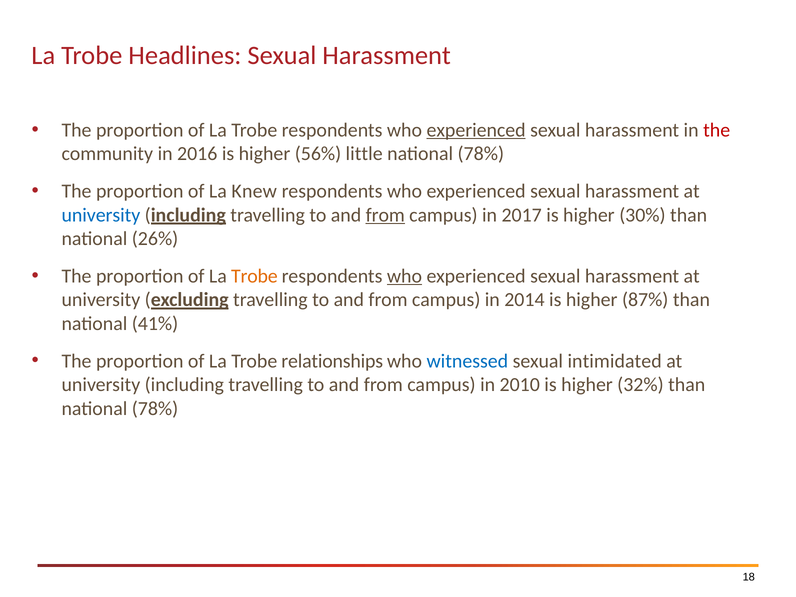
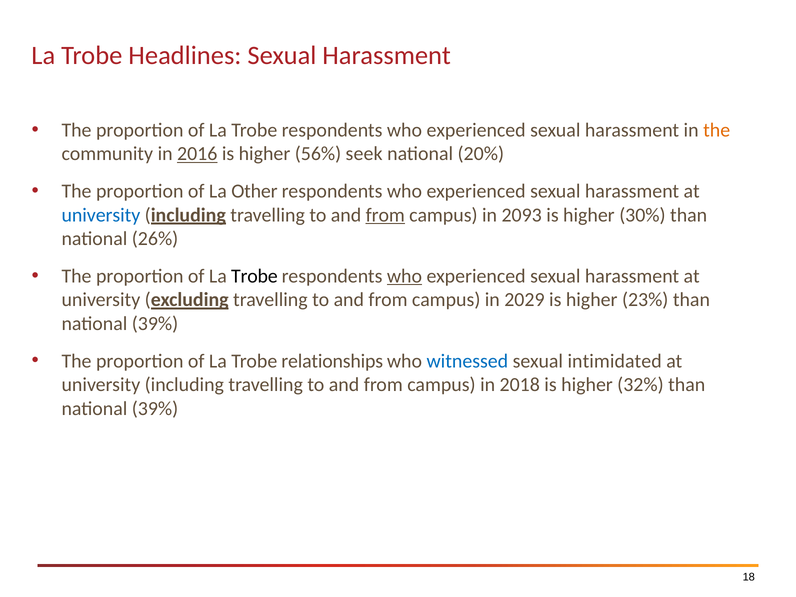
experienced at (476, 130) underline: present -> none
the at (717, 130) colour: red -> orange
2016 underline: none -> present
little: little -> seek
78% at (481, 154): 78% -> 20%
Knew: Knew -> Other
2017: 2017 -> 2093
Trobe at (254, 276) colour: orange -> black
2014: 2014 -> 2029
87%: 87% -> 23%
41% at (155, 324): 41% -> 39%
2010: 2010 -> 2018
78% at (155, 409): 78% -> 39%
